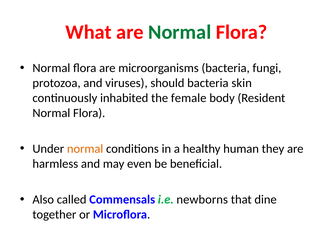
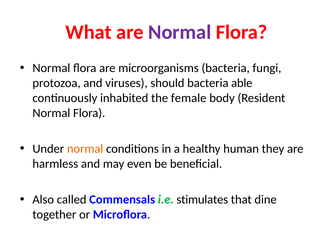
Normal at (180, 32) colour: green -> purple
skin: skin -> able
newborns: newborns -> stimulates
